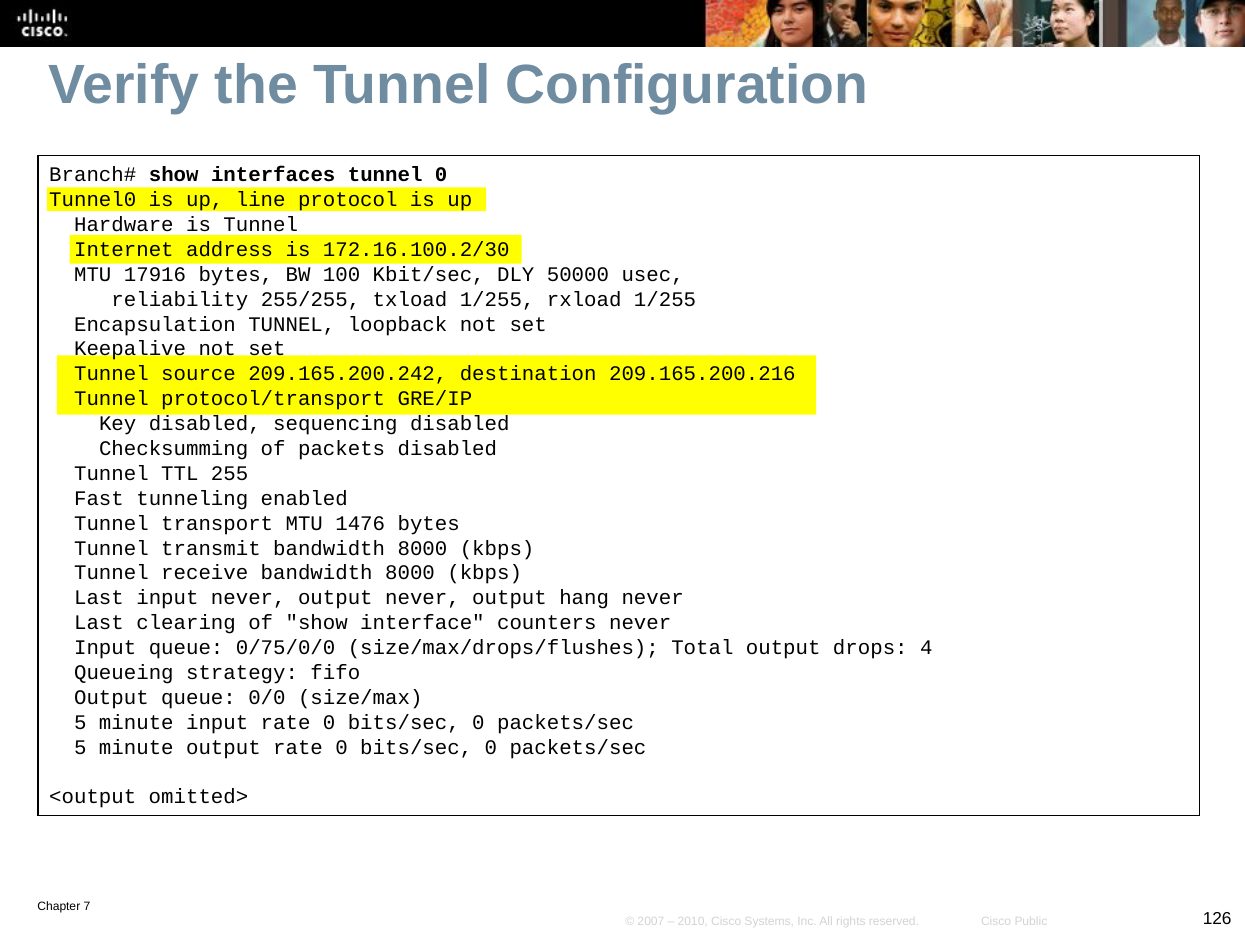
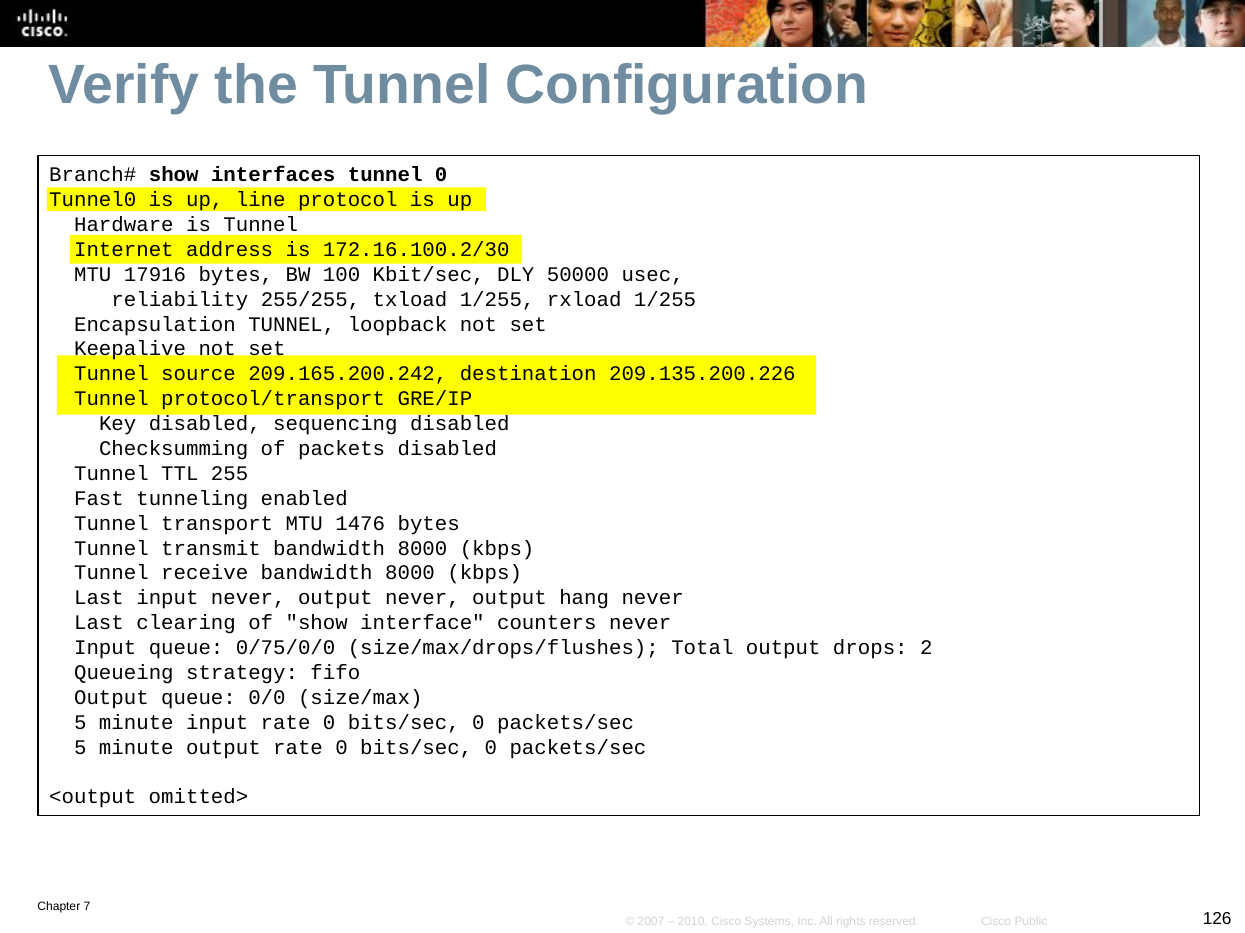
209.165.200.216: 209.165.200.216 -> 209.135.200.226
4: 4 -> 2
